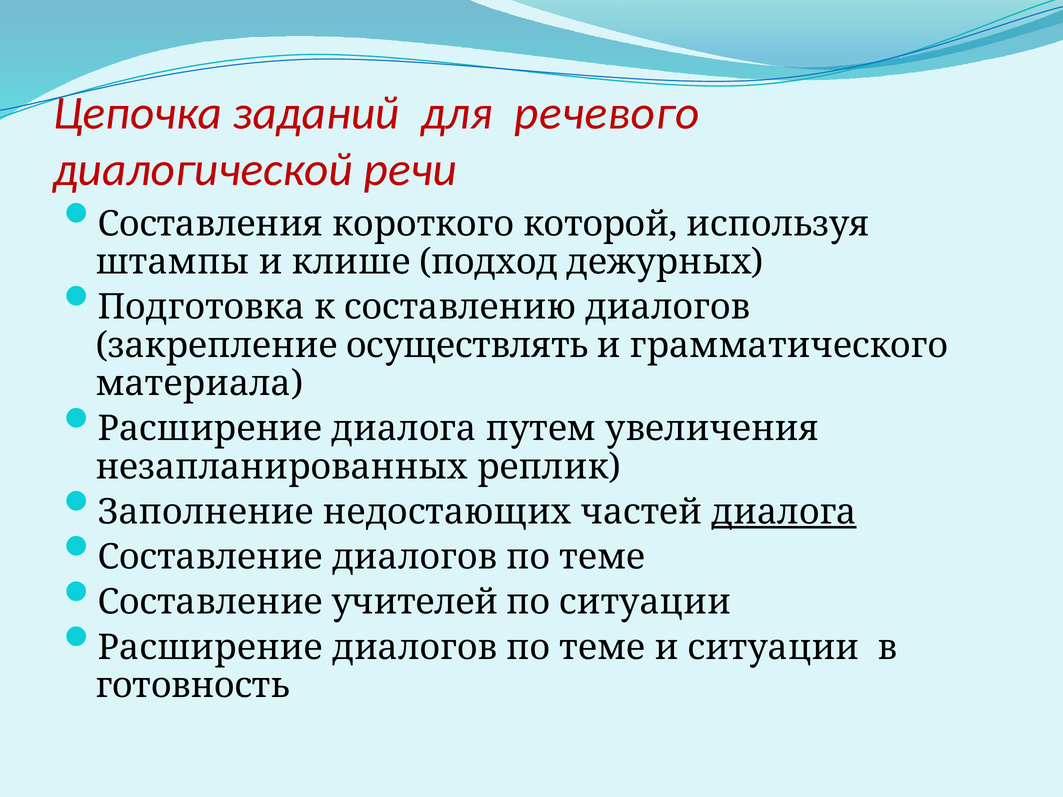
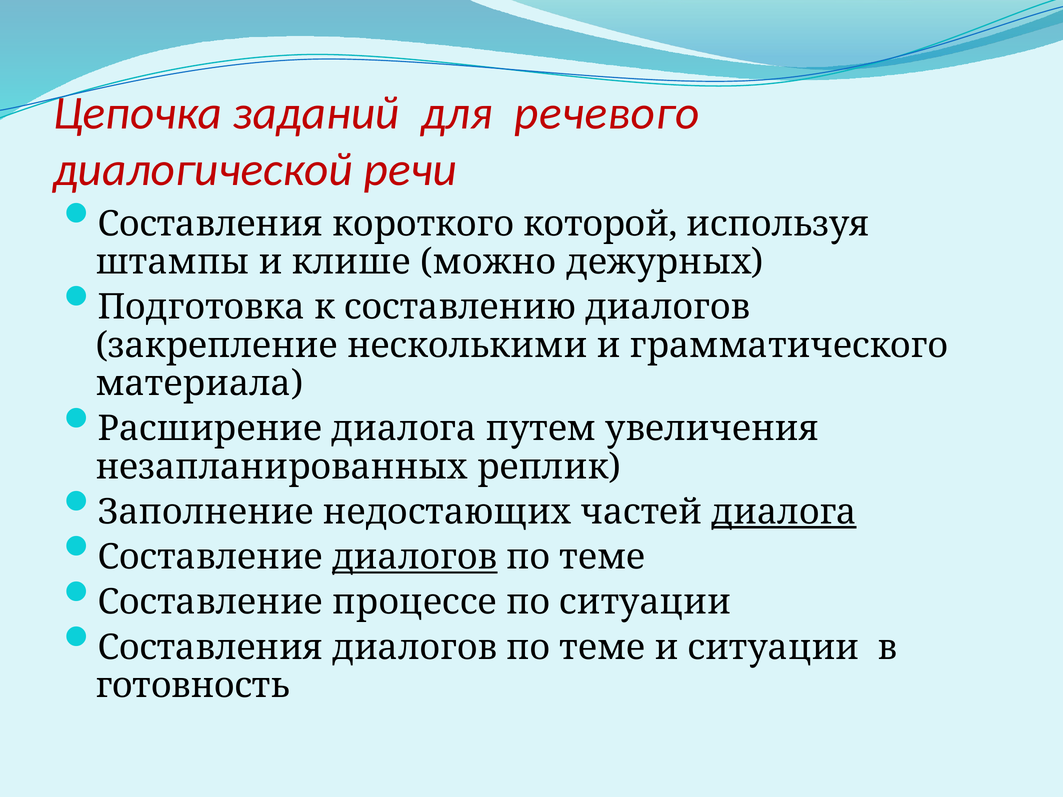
подход: подход -> можно
осуществлять: осуществлять -> несколькими
диалогов at (415, 557) underline: none -> present
учителей: учителей -> процессе
Расширение at (210, 648): Расширение -> Составления
